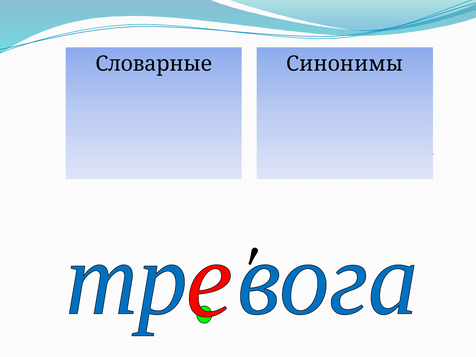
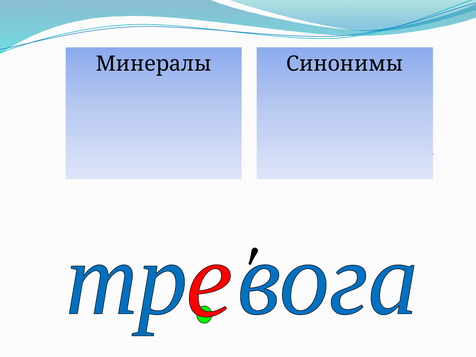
Словарные: Словарные -> Минералы
